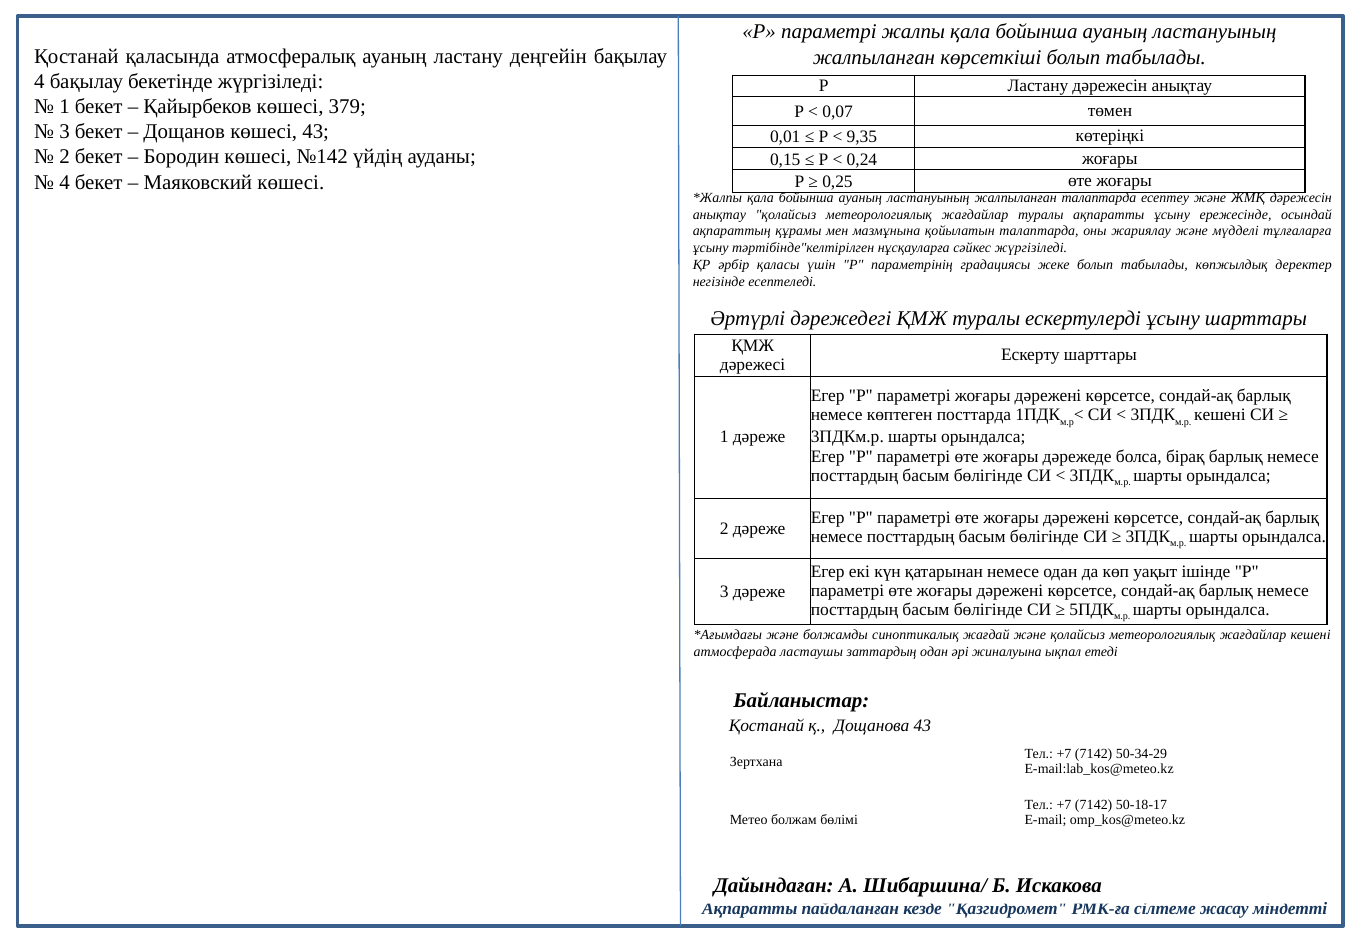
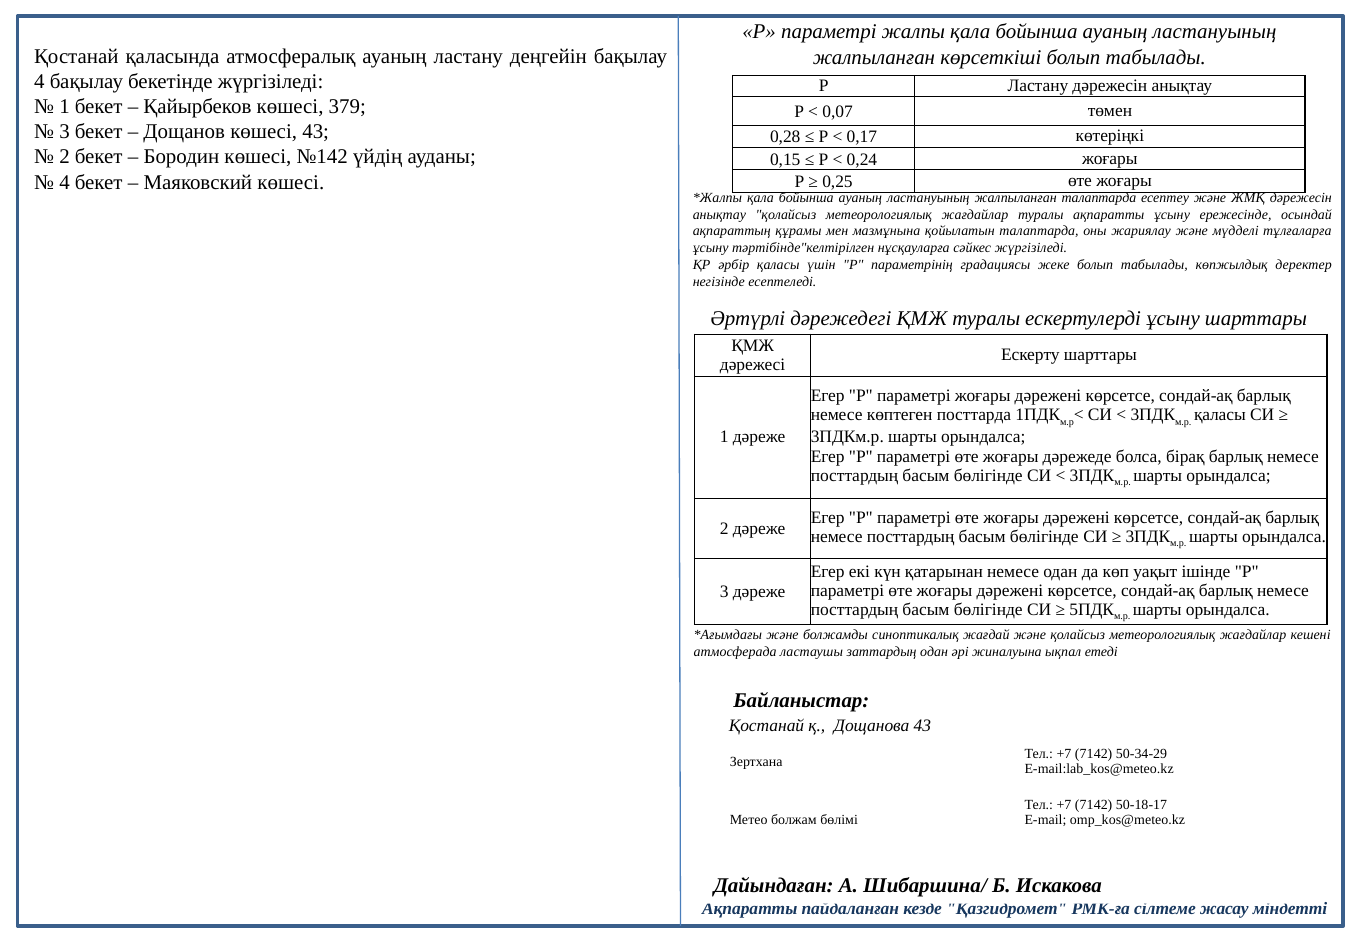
0,01: 0,01 -> 0,28
9,35: 9,35 -> 0,17
кешені at (1220, 415): кешені -> қаласы
